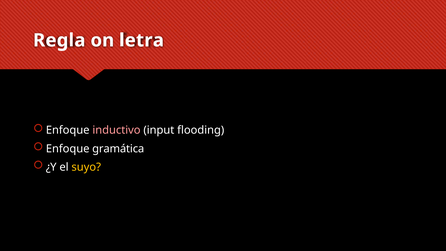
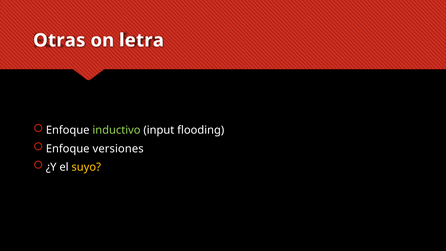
Regla: Regla -> Otras
inductivo colour: pink -> light green
gramática: gramática -> versiones
